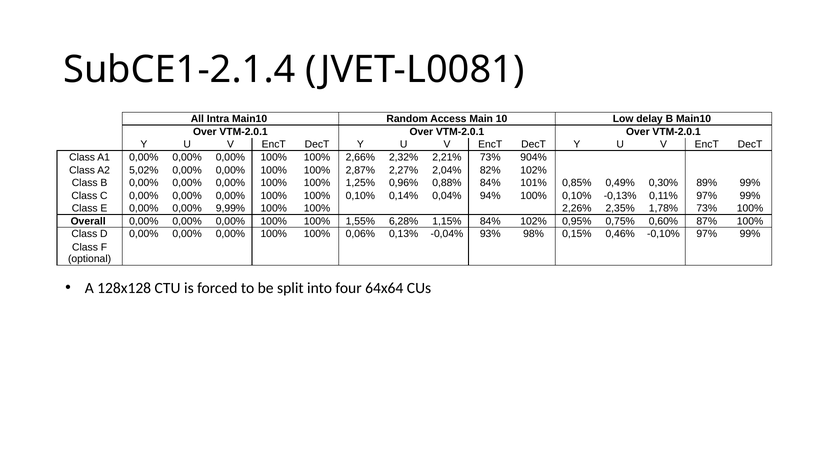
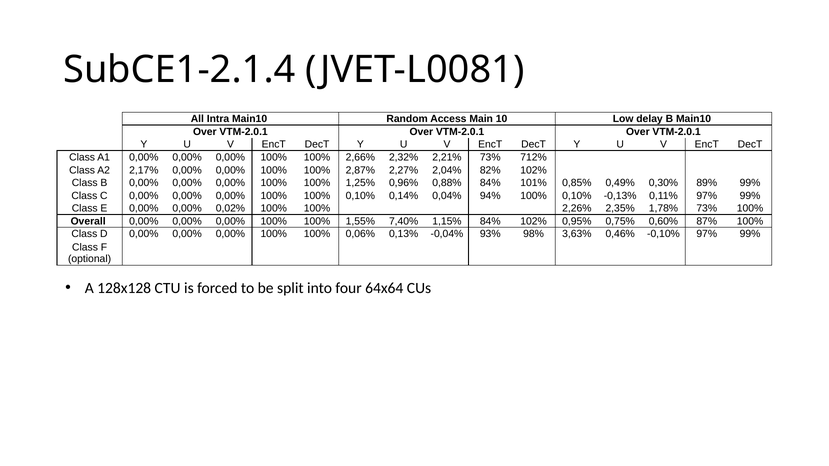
904%: 904% -> 712%
5,02%: 5,02% -> 2,17%
9,99%: 9,99% -> 0,02%
6,28%: 6,28% -> 7,40%
0,15%: 0,15% -> 3,63%
